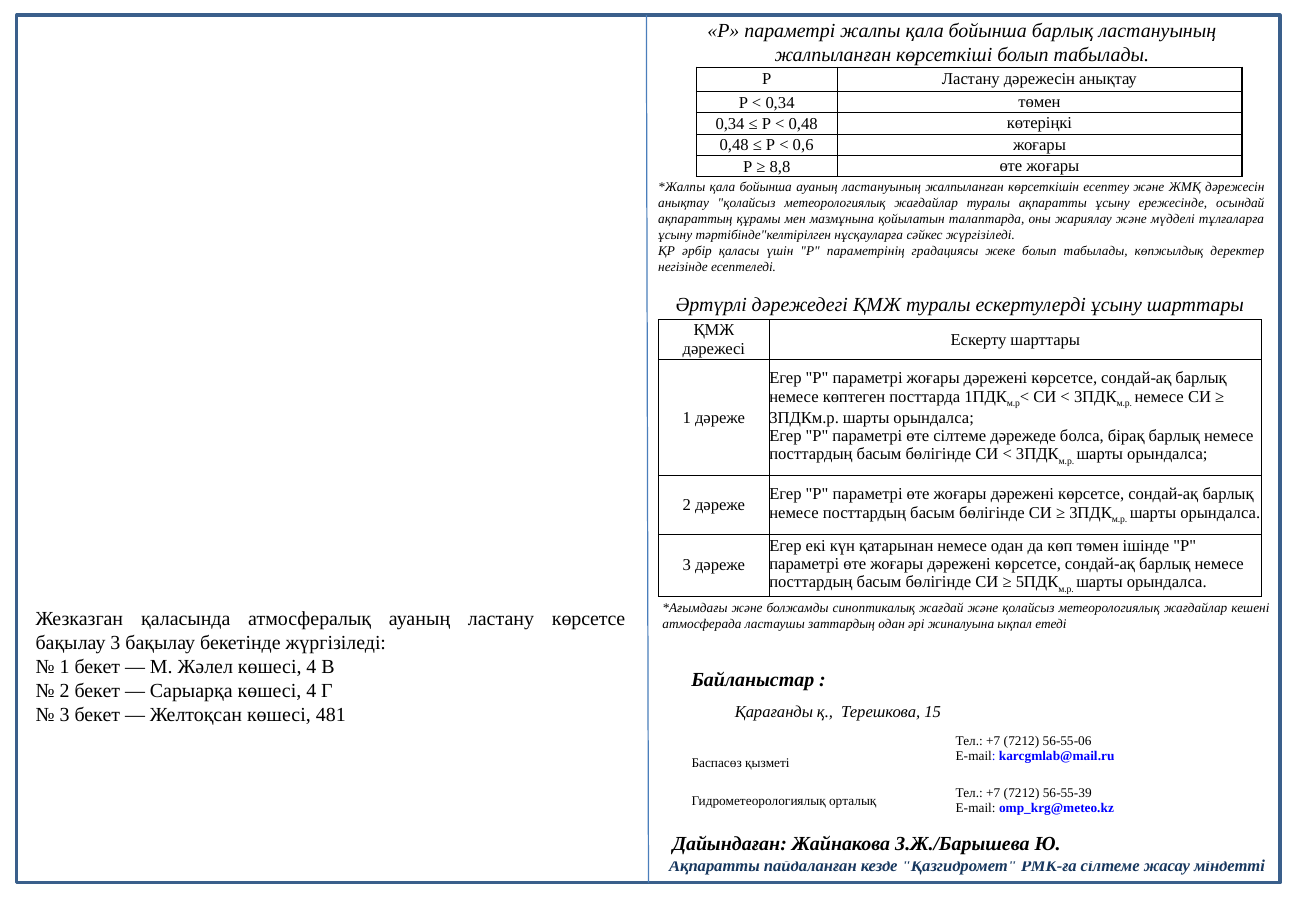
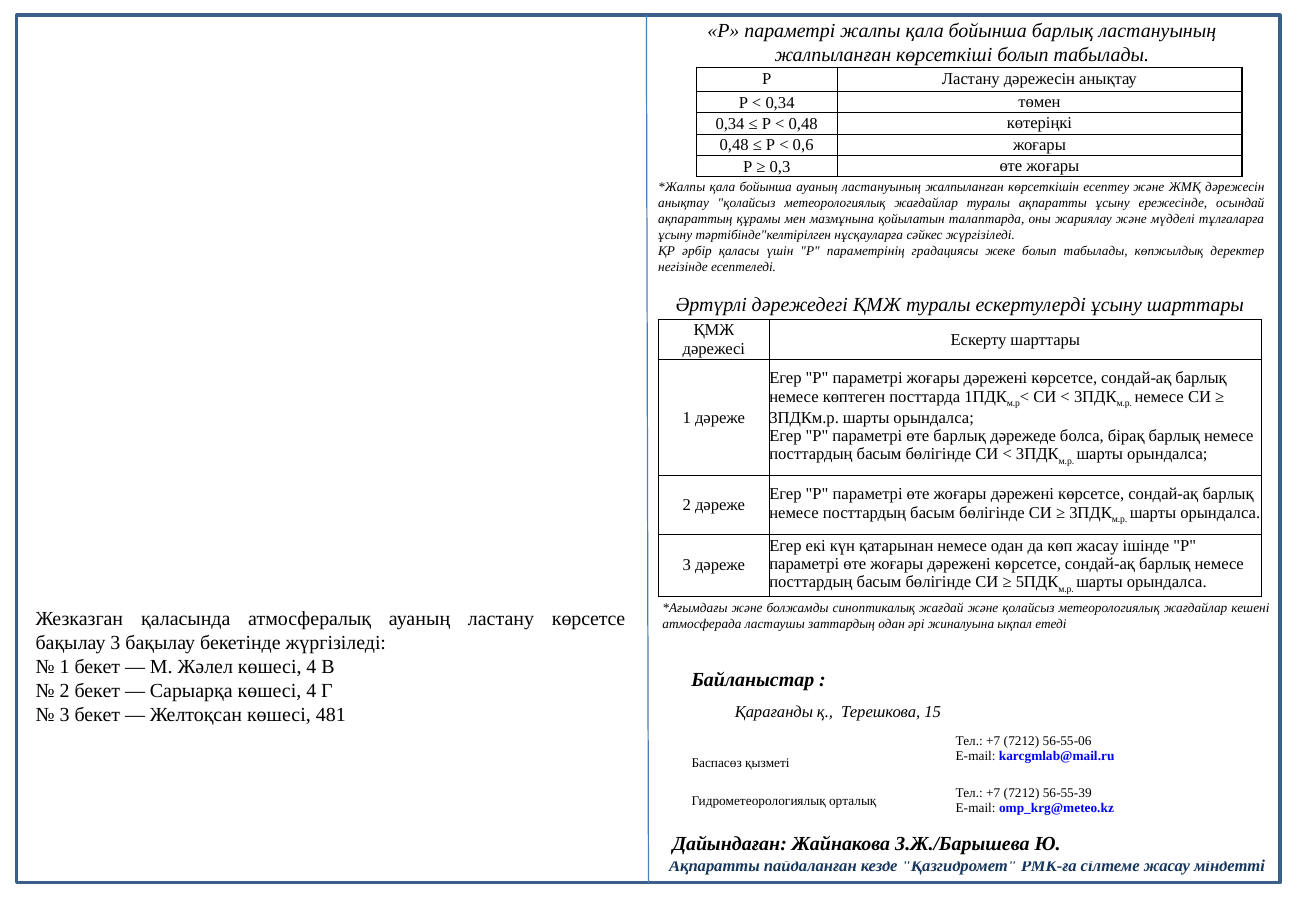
8,8: 8,8 -> 0,3
өте сілтеме: сілтеме -> барлық
көп төмен: төмен -> жасау
